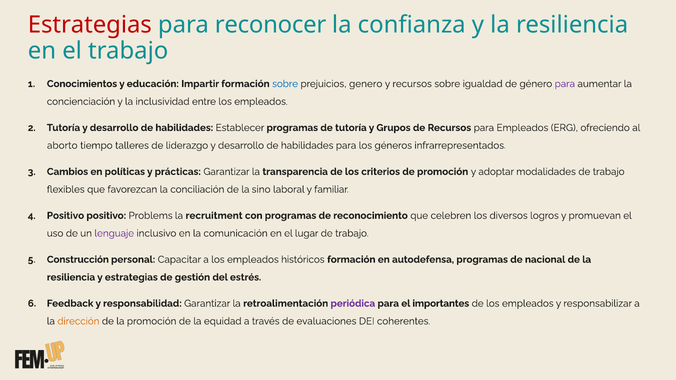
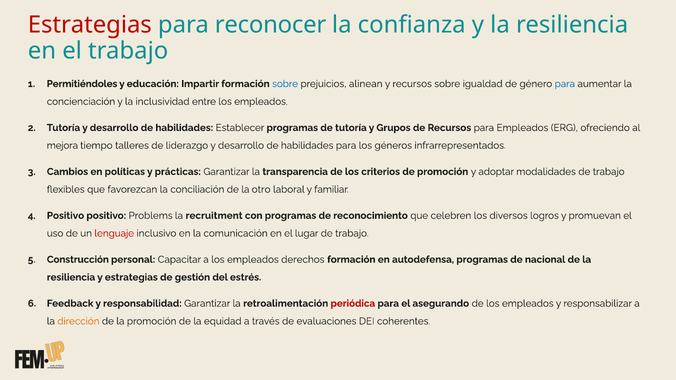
Conocimientos: Conocimientos -> Permitiéndoles
genero: genero -> alinean
para at (565, 84) colour: purple -> blue
aborto: aborto -> mejora
sino: sino -> otro
lenguaje colour: purple -> red
históricos: históricos -> derechos
periódica colour: purple -> red
importantes: importantes -> asegurando
